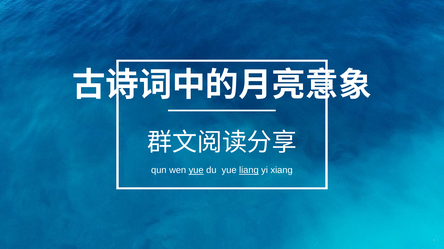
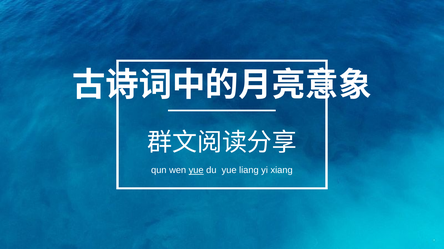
liang underline: present -> none
